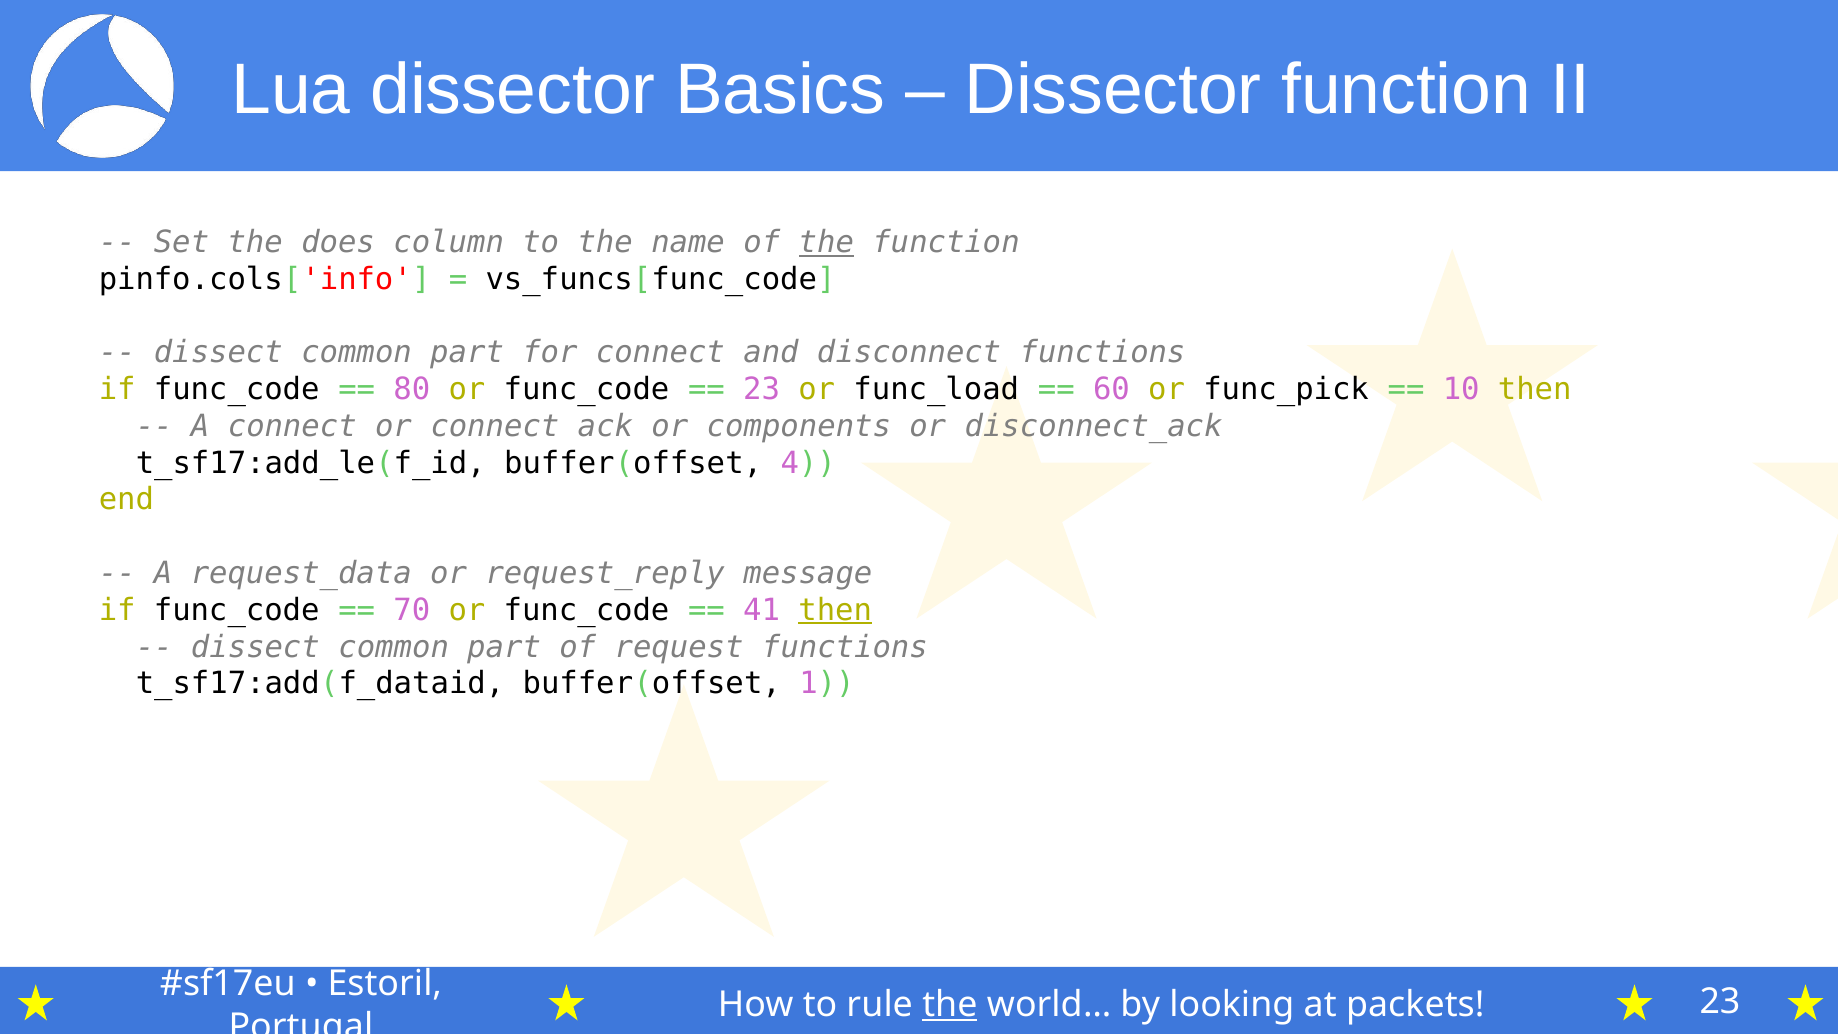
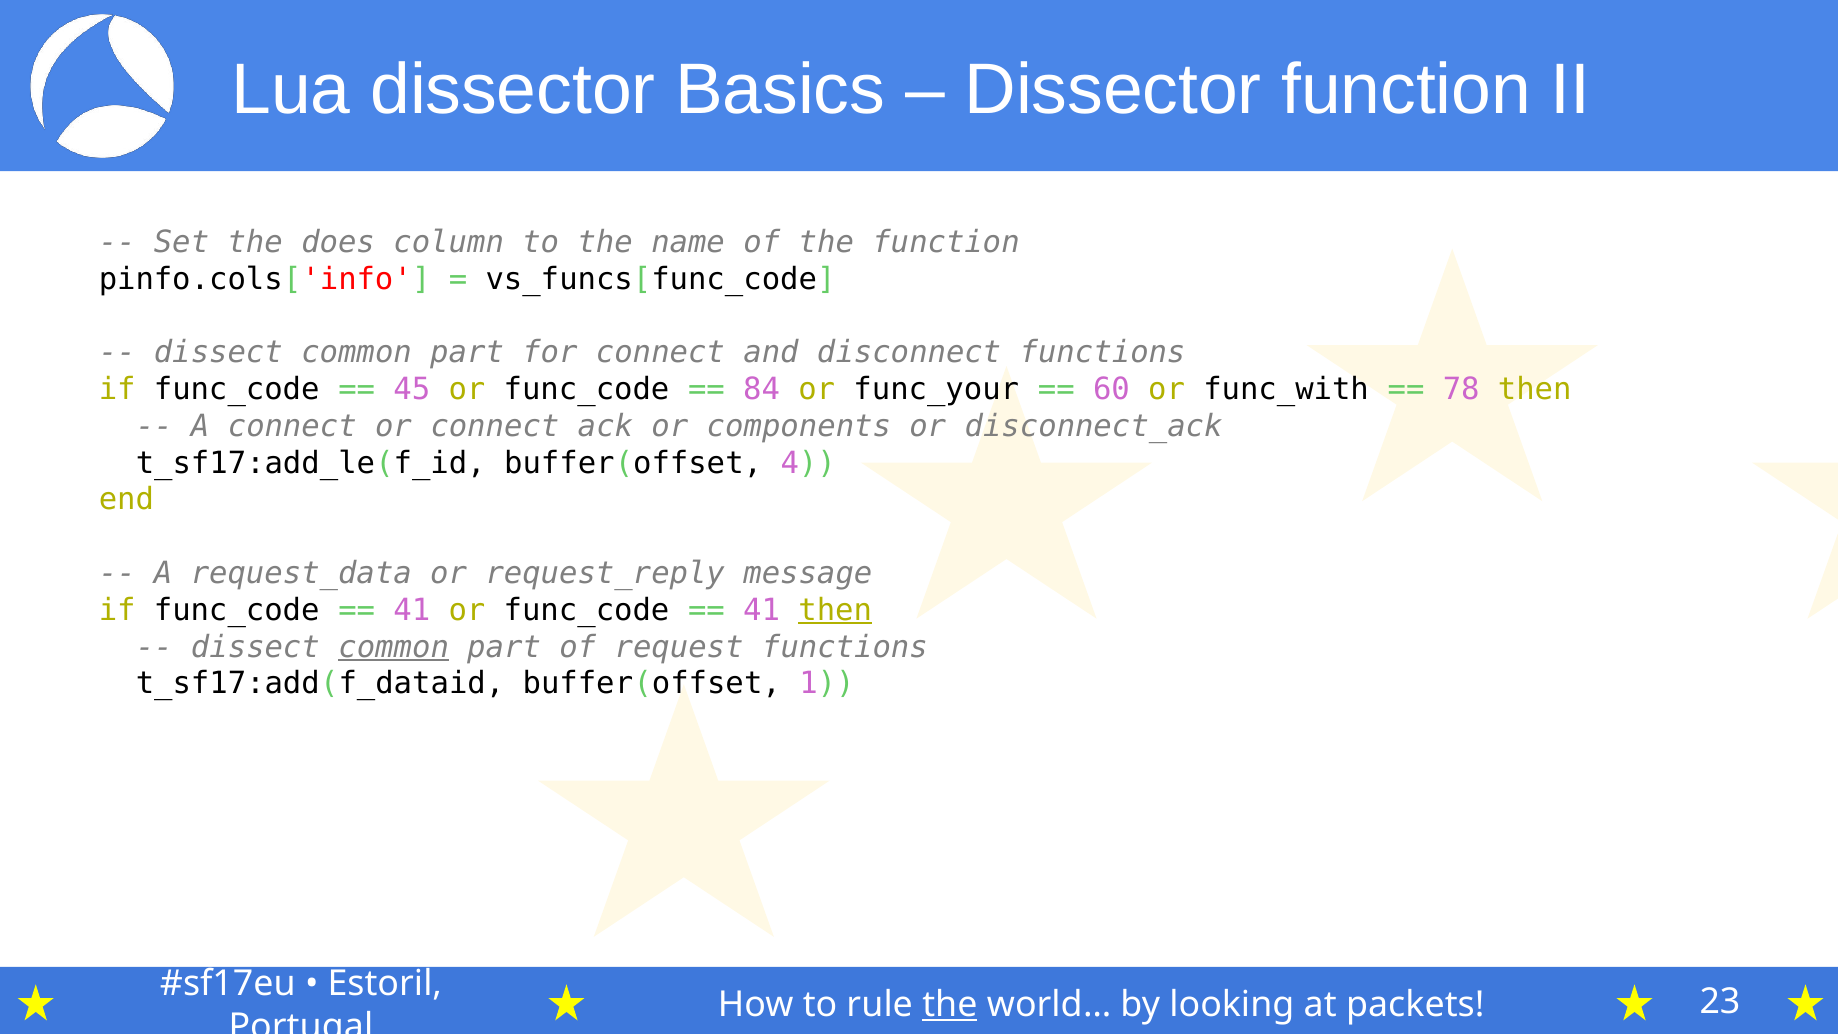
the at (826, 243) underline: present -> none
80: 80 -> 45
23 at (762, 390): 23 -> 84
func_load: func_load -> func_your
func_pick: func_pick -> func_with
10: 10 -> 78
70 at (412, 610): 70 -> 41
common at (394, 647) underline: none -> present
